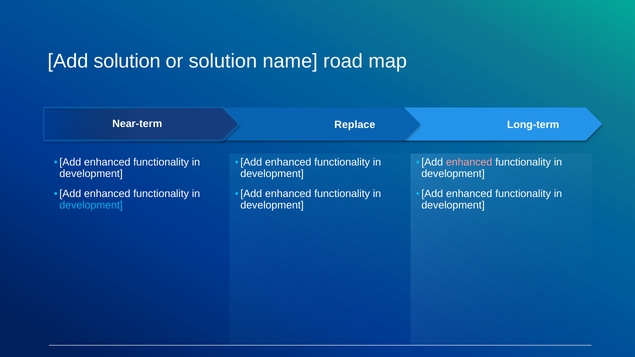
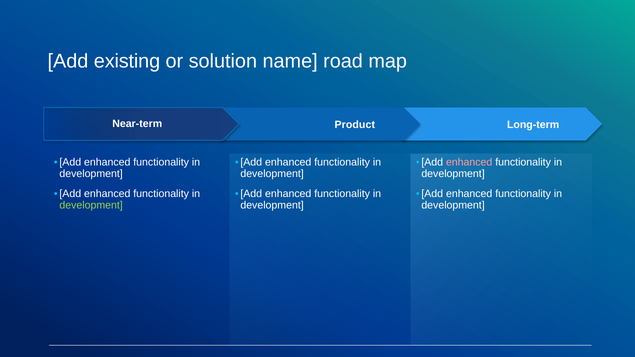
Add solution: solution -> existing
Replace: Replace -> Product
development at (91, 206) colour: light blue -> light green
